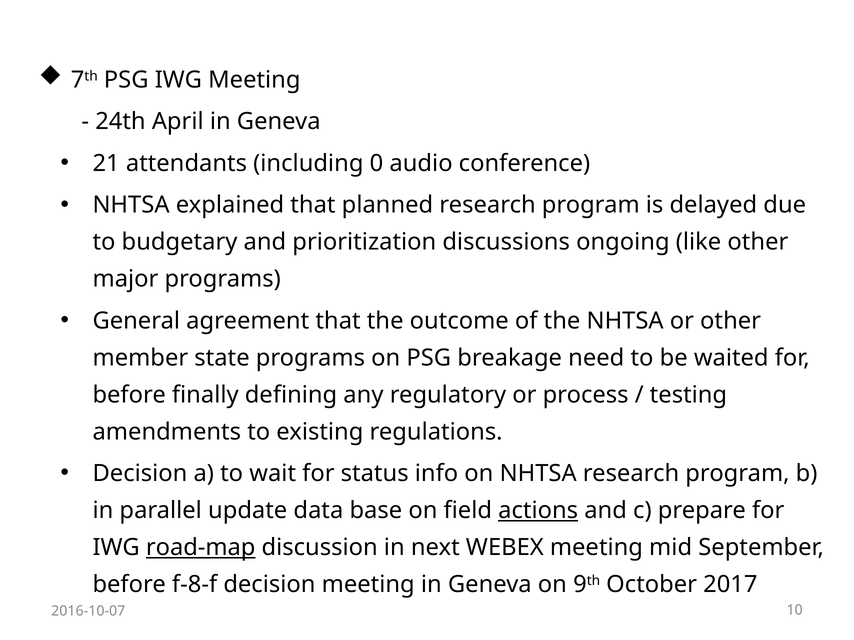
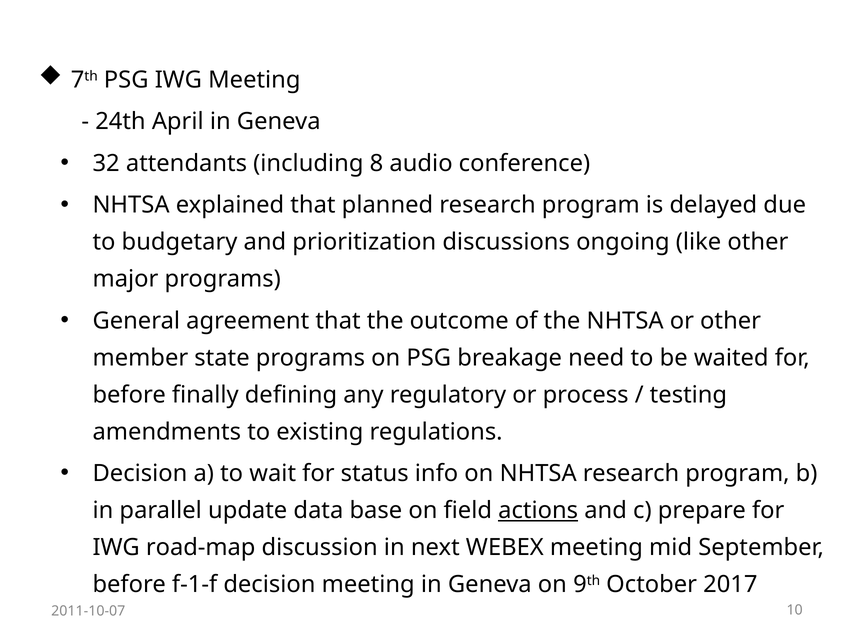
21: 21 -> 32
0: 0 -> 8
road-map underline: present -> none
f-8-f: f-8-f -> f-1-f
2016-10-07: 2016-10-07 -> 2011-10-07
